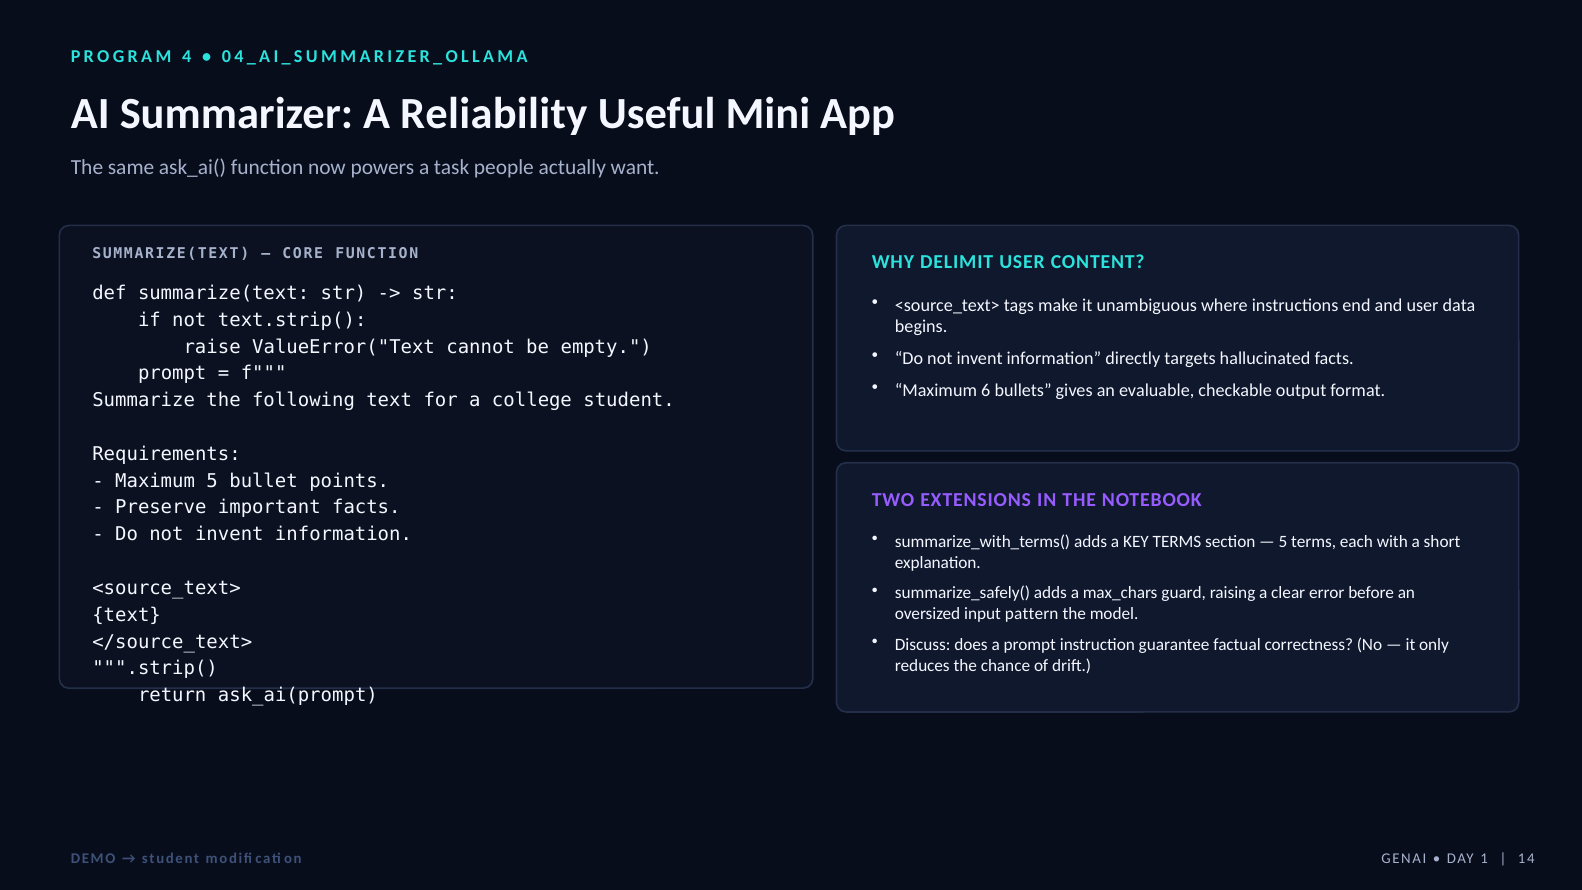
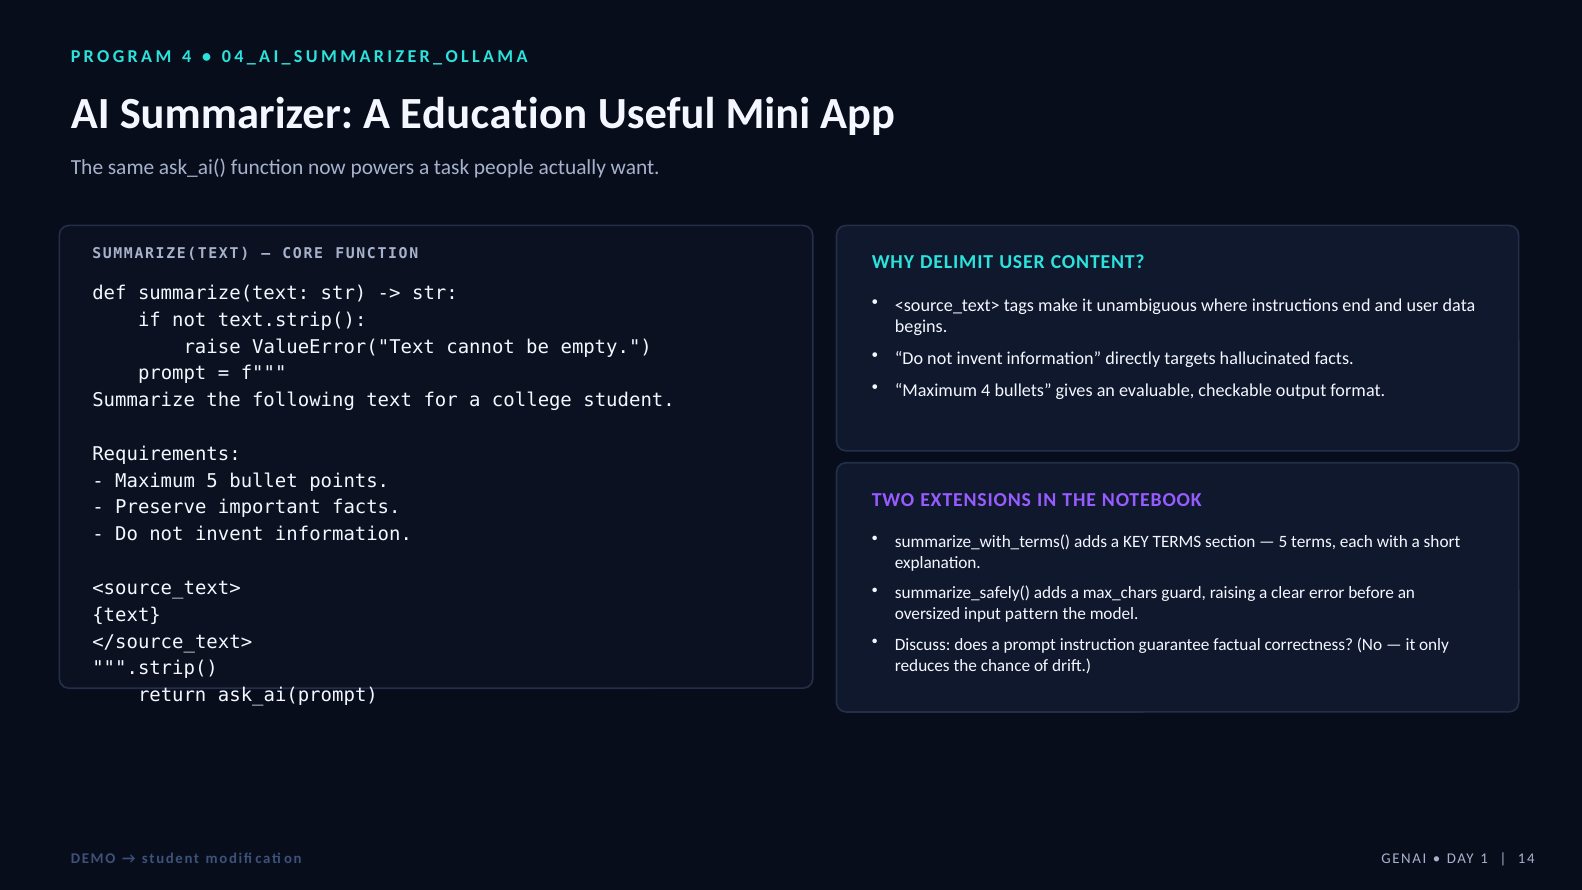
Reliability: Reliability -> Education
Maximum 6: 6 -> 4
